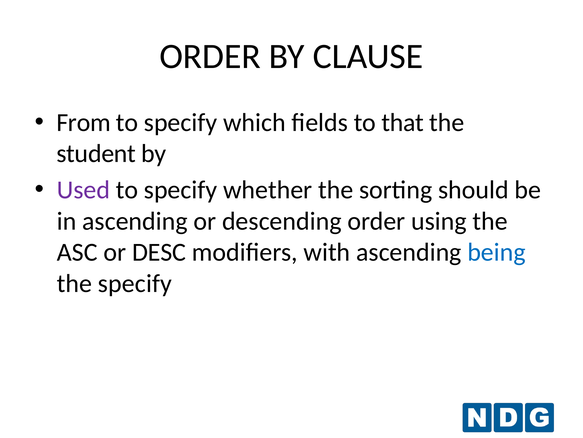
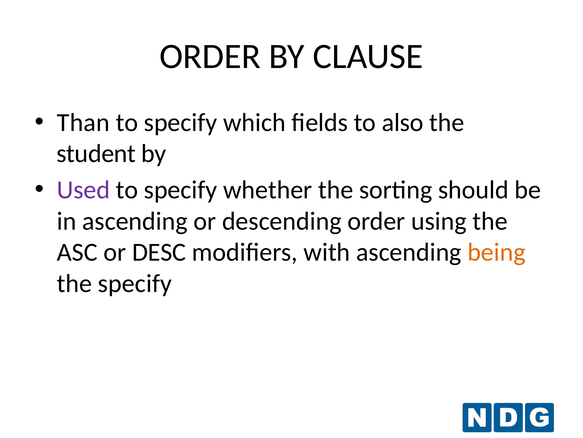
From: From -> Than
that: that -> also
being colour: blue -> orange
